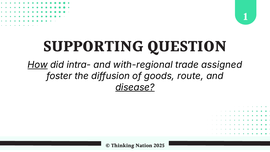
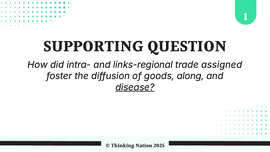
How underline: present -> none
with-regional: with-regional -> links-regional
route: route -> along
